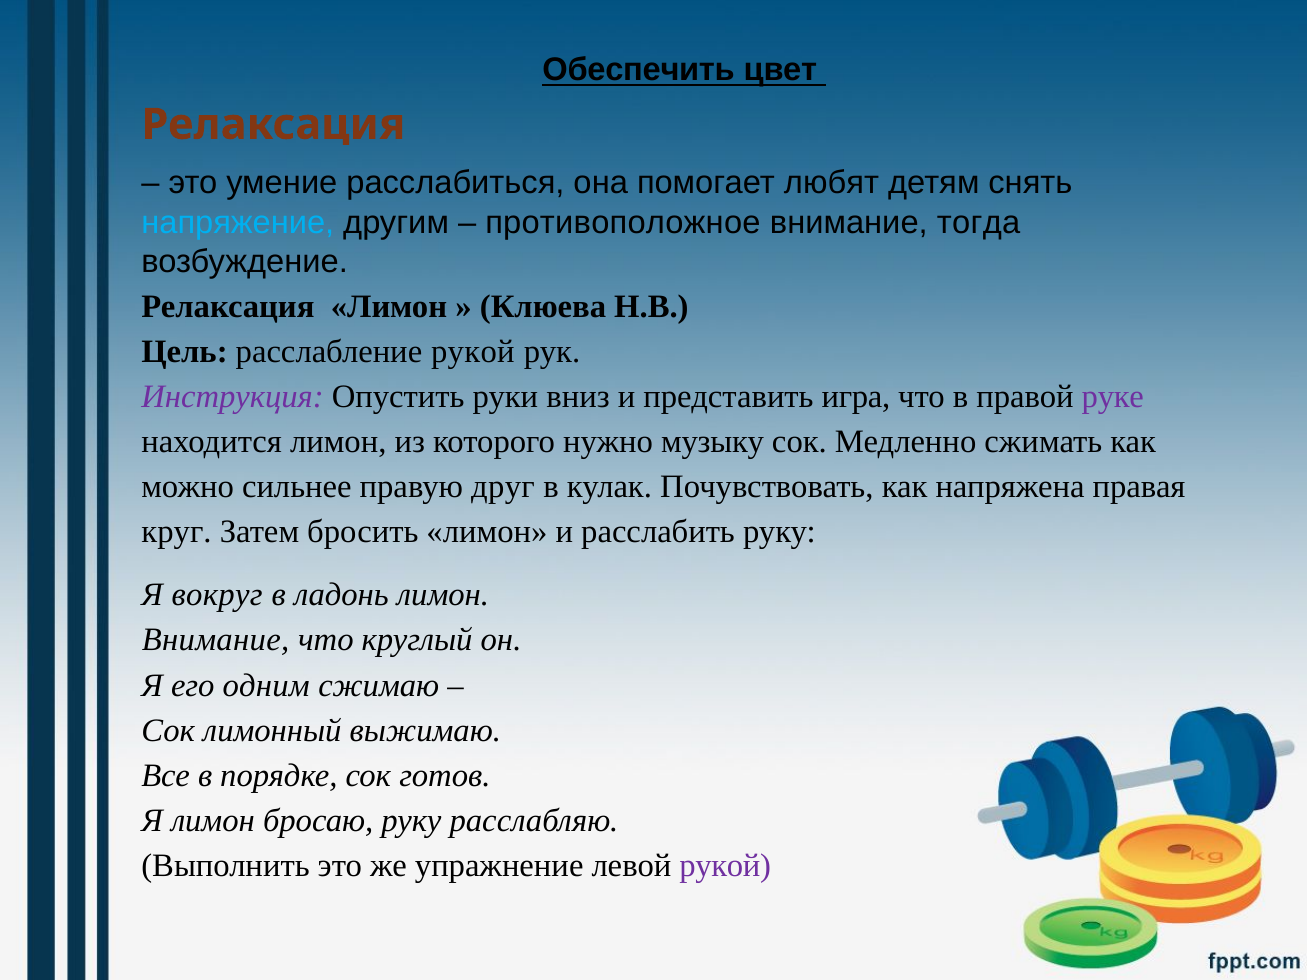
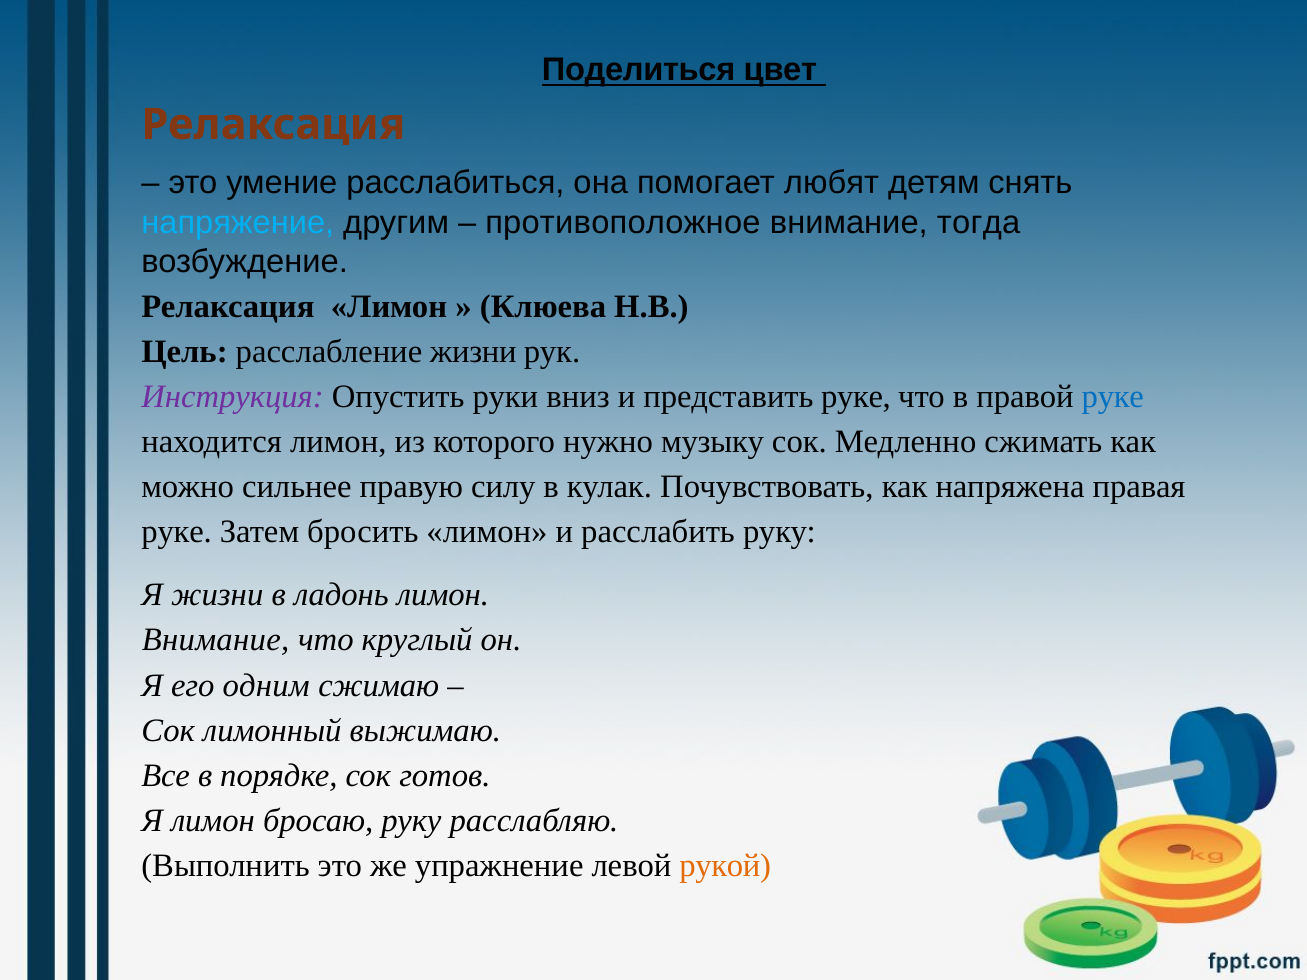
Обеспечить: Обеспечить -> Поделиться
расслабление рукой: рукой -> жизни
представить игра: игра -> руке
руке at (1113, 397) colour: purple -> blue
друг: друг -> силу
круг at (176, 532): круг -> руке
Я вокруг: вокруг -> жизни
рукой at (725, 866) colour: purple -> orange
